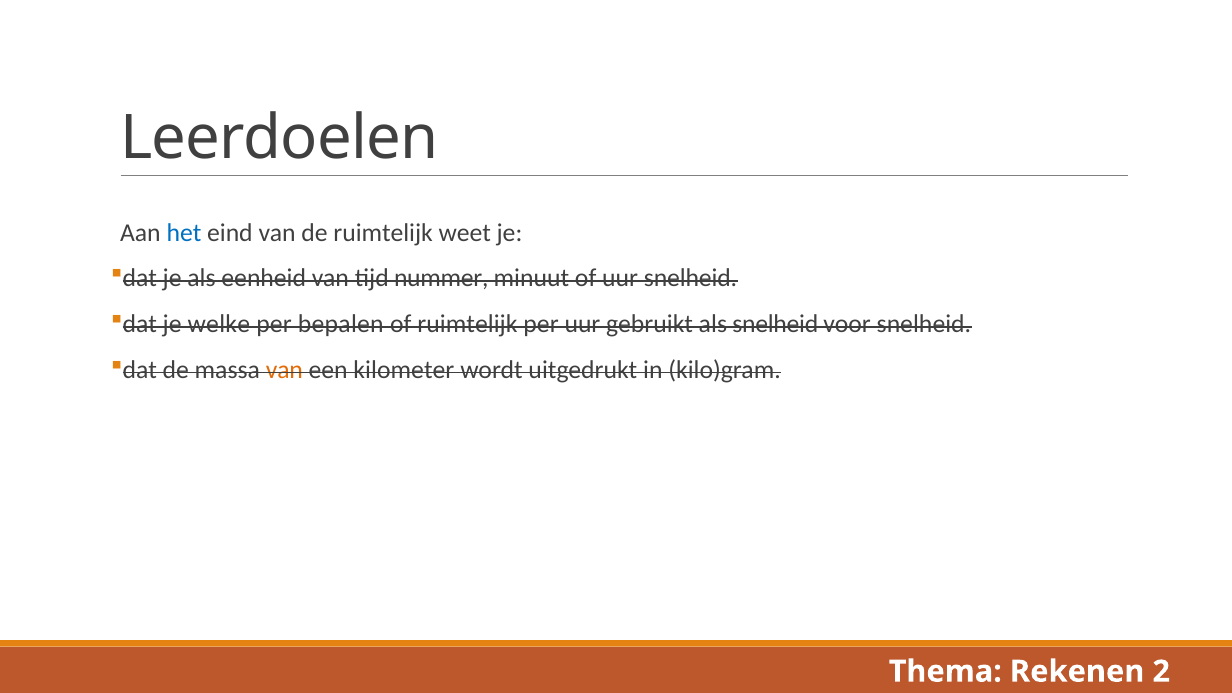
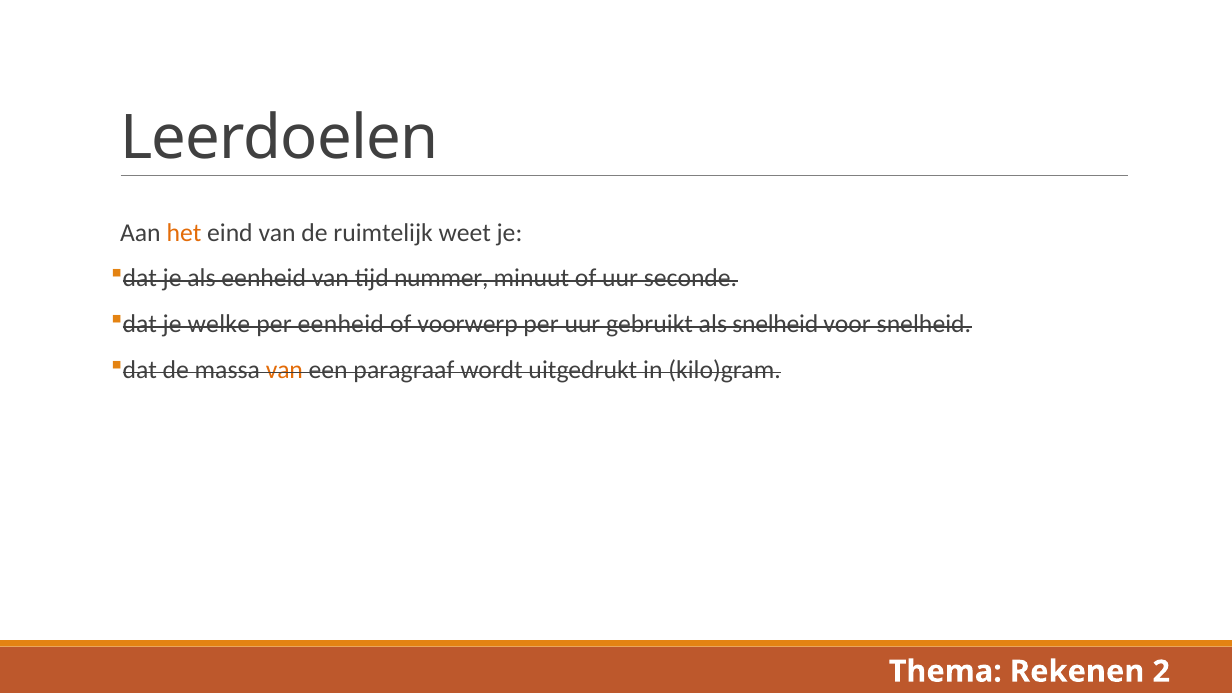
het colour: blue -> orange
uur snelheid: snelheid -> seconde
per bepalen: bepalen -> eenheid
of ruimtelijk: ruimtelijk -> voorwerp
kilometer: kilometer -> paragraaf
